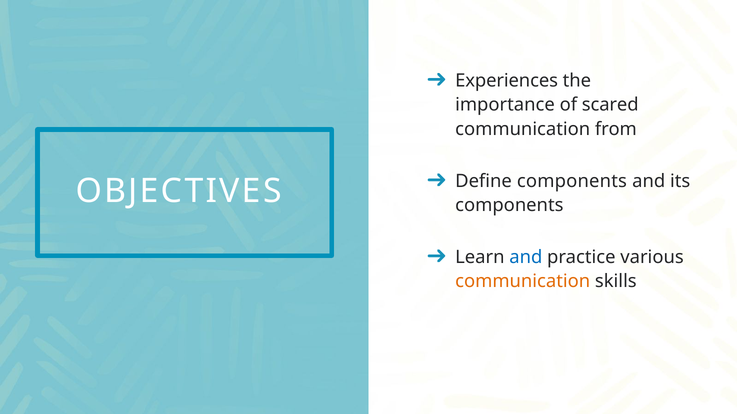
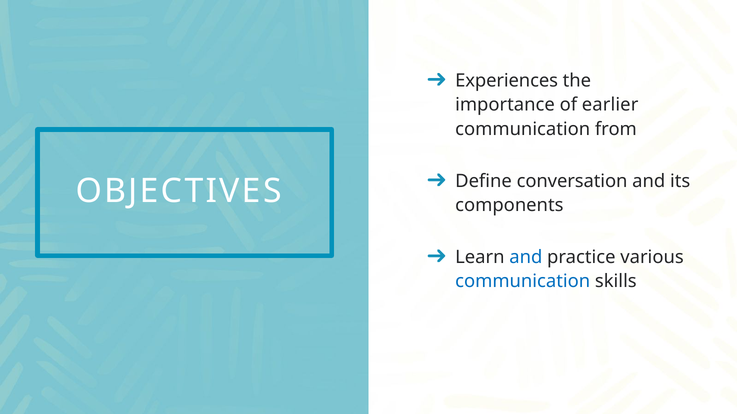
scared: scared -> earlier
Define components: components -> conversation
communication at (523, 282) colour: orange -> blue
